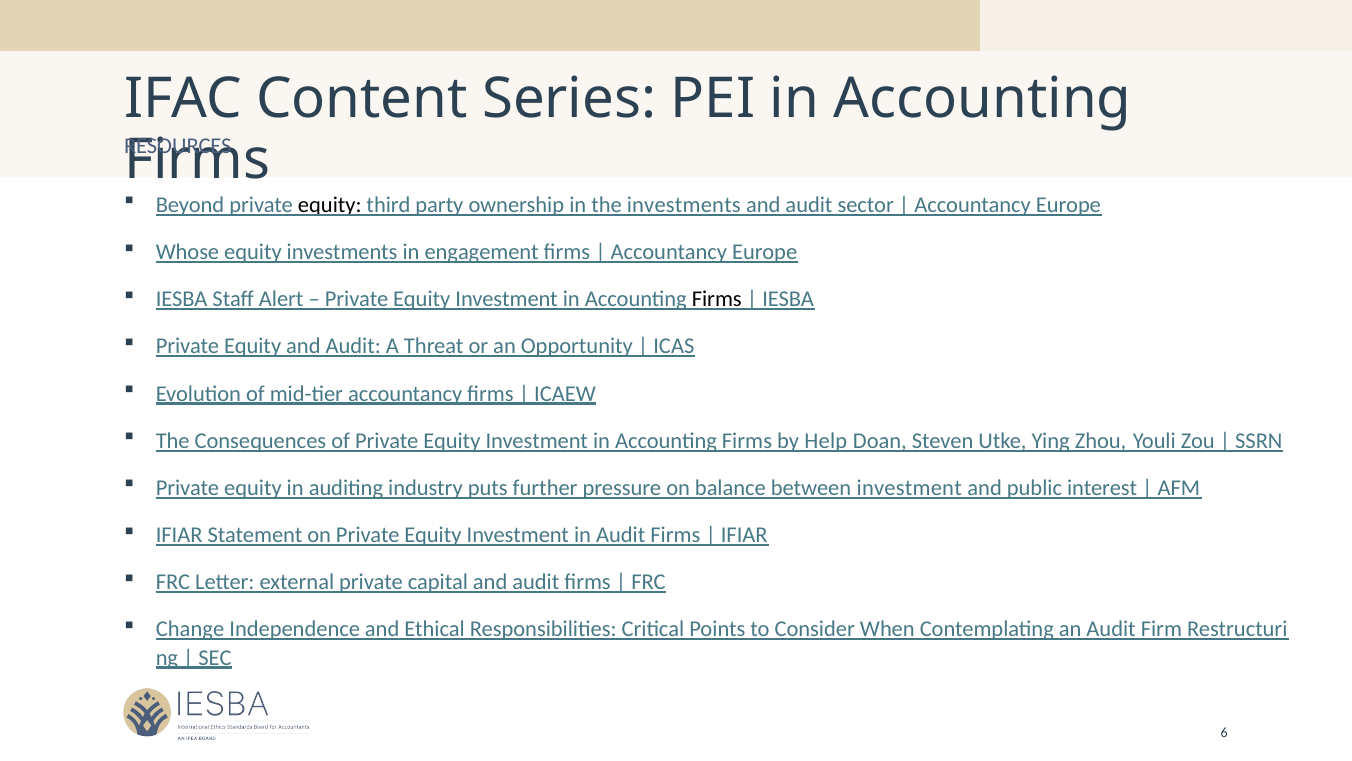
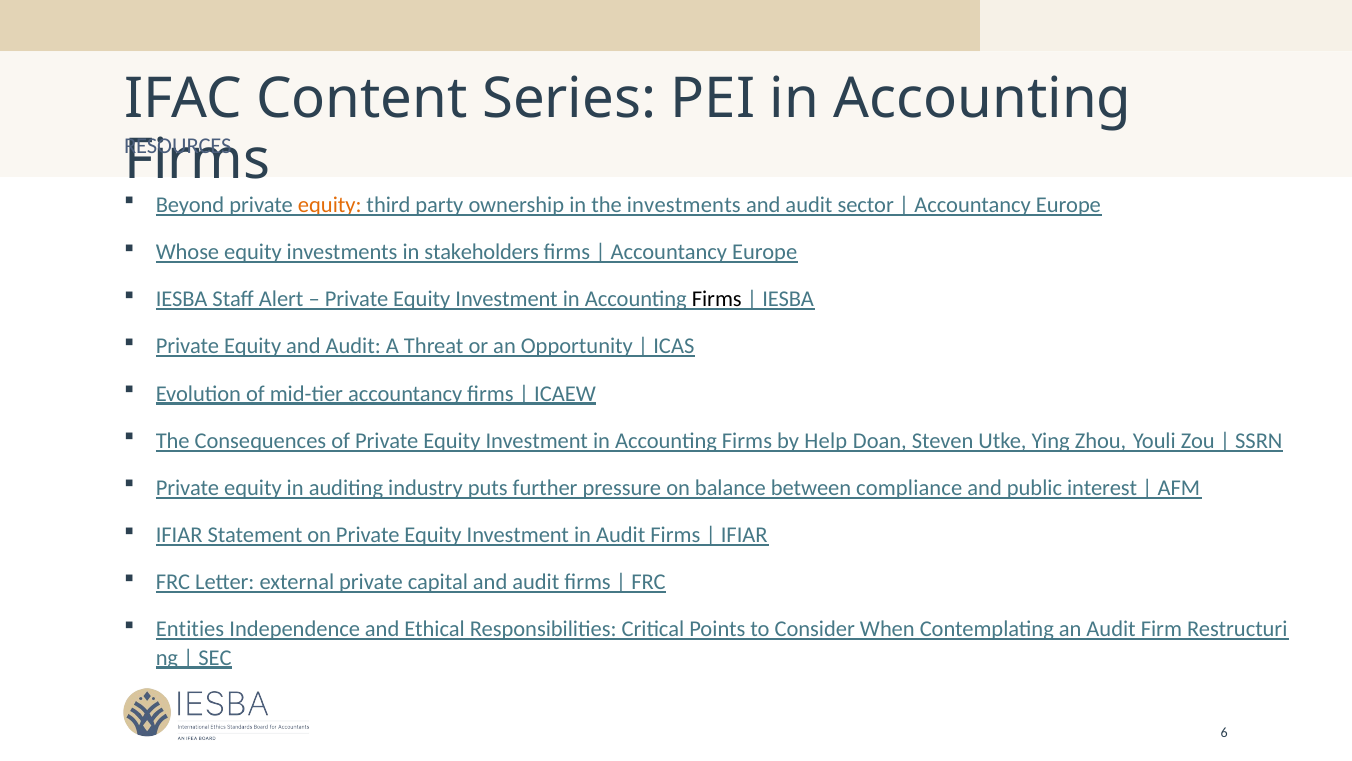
equity at (330, 205) colour: black -> orange
engagement: engagement -> stakeholders
between investment: investment -> compliance
Change: Change -> Entities
